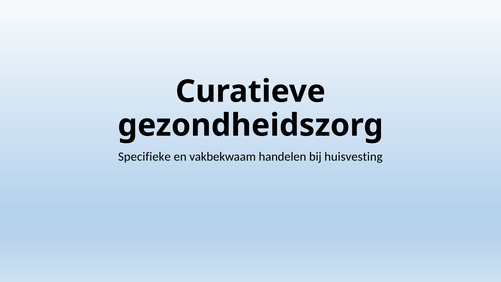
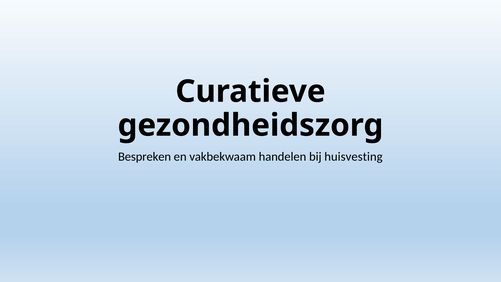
Specifieke: Specifieke -> Bespreken
